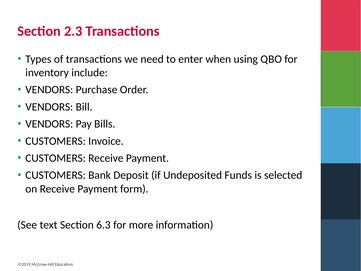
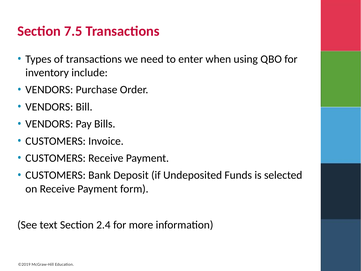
2.3: 2.3 -> 7.5
6.3: 6.3 -> 2.4
